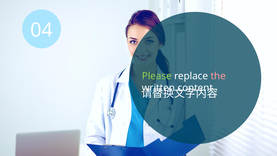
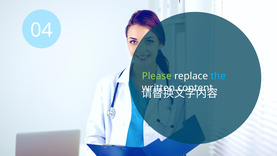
the colour: pink -> light blue
